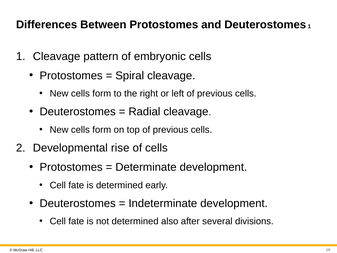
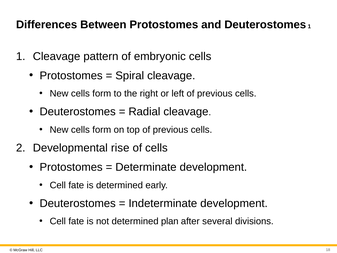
also: also -> plan
